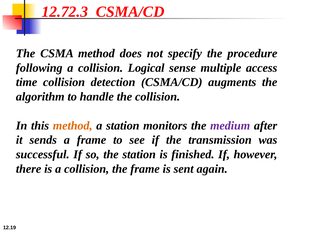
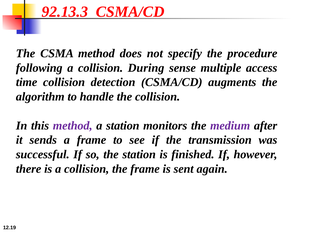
12.72.3: 12.72.3 -> 92.13.3
Logical: Logical -> During
method at (73, 125) colour: orange -> purple
